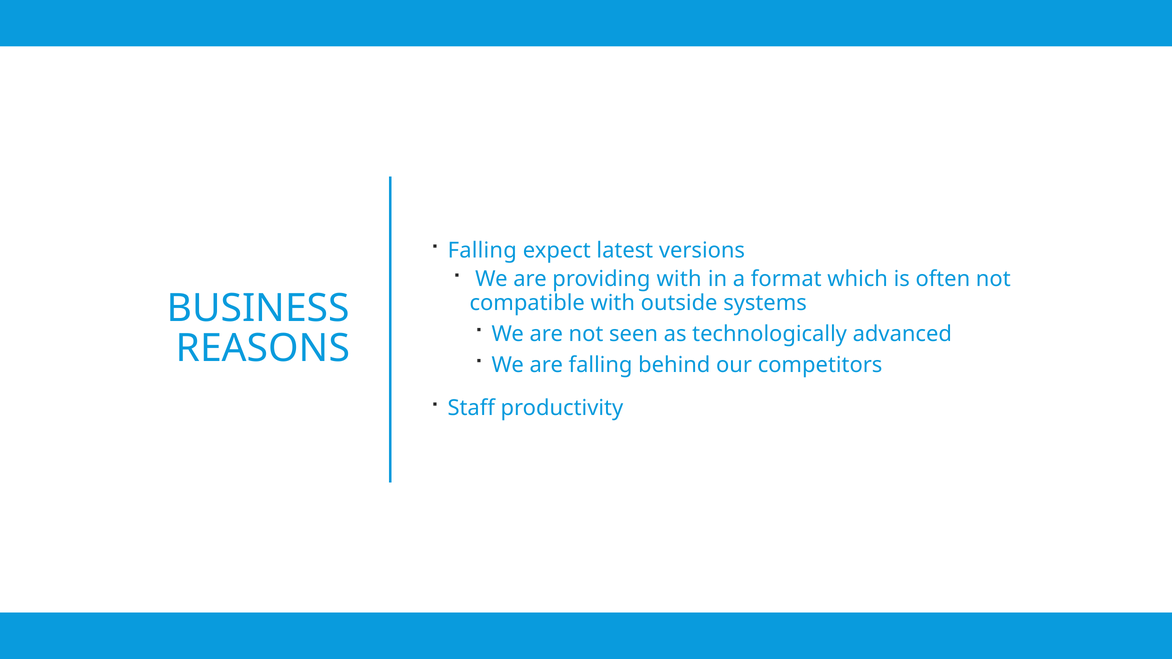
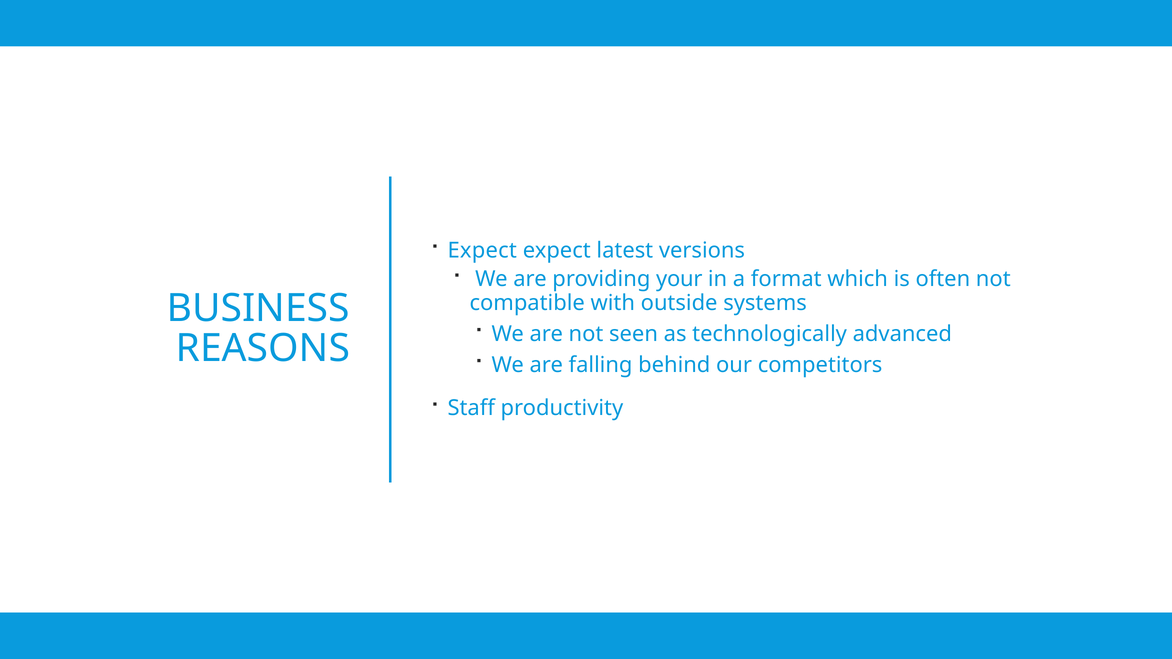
Falling at (482, 251): Falling -> Expect
providing with: with -> your
